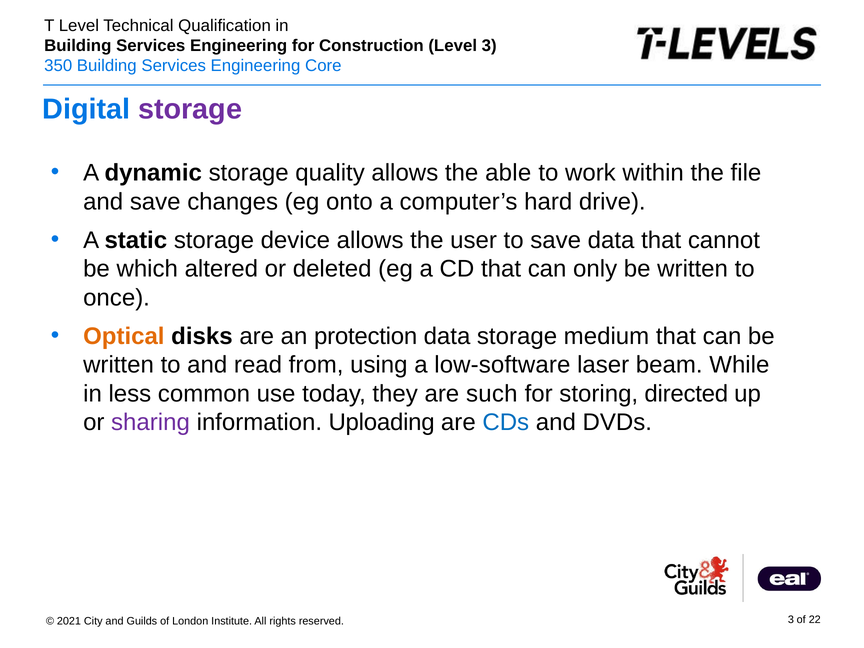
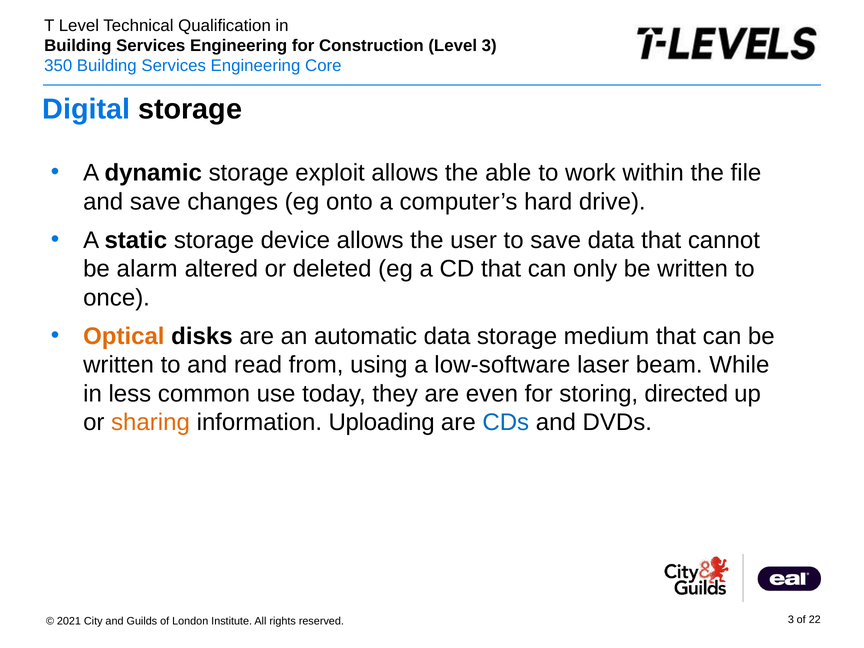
storage at (190, 109) colour: purple -> black
quality: quality -> exploit
which: which -> alarm
protection: protection -> automatic
such: such -> even
sharing colour: purple -> orange
